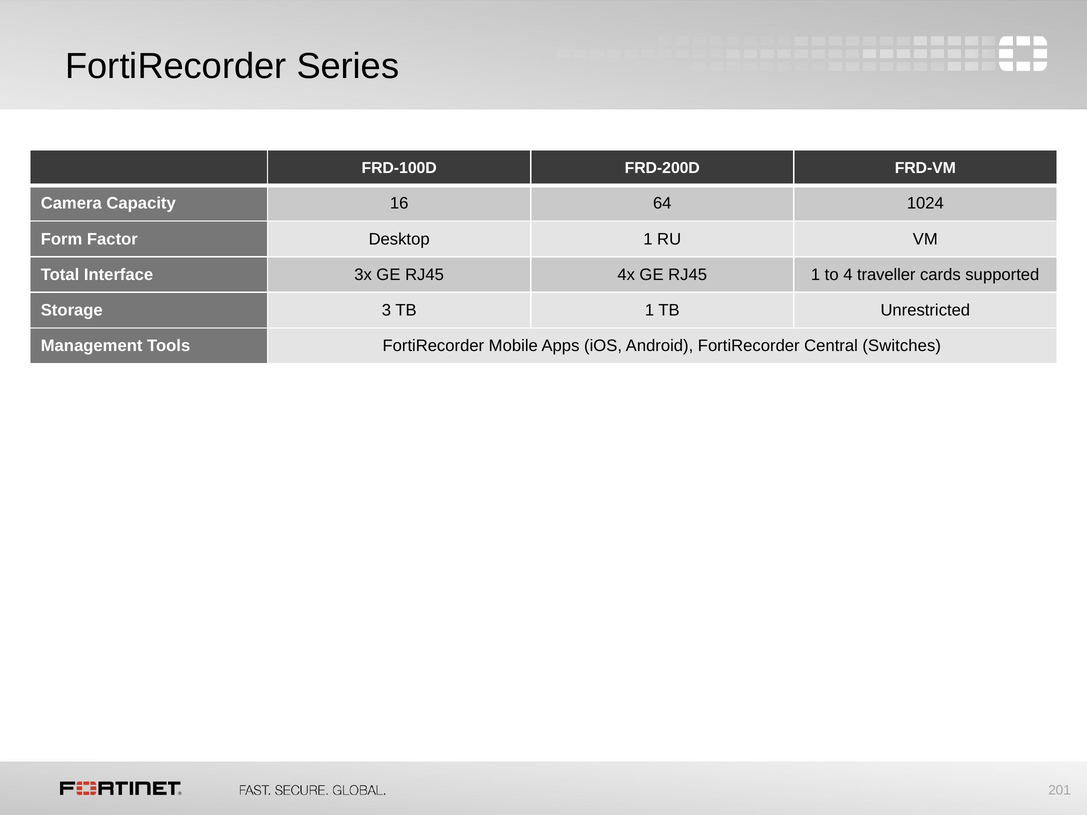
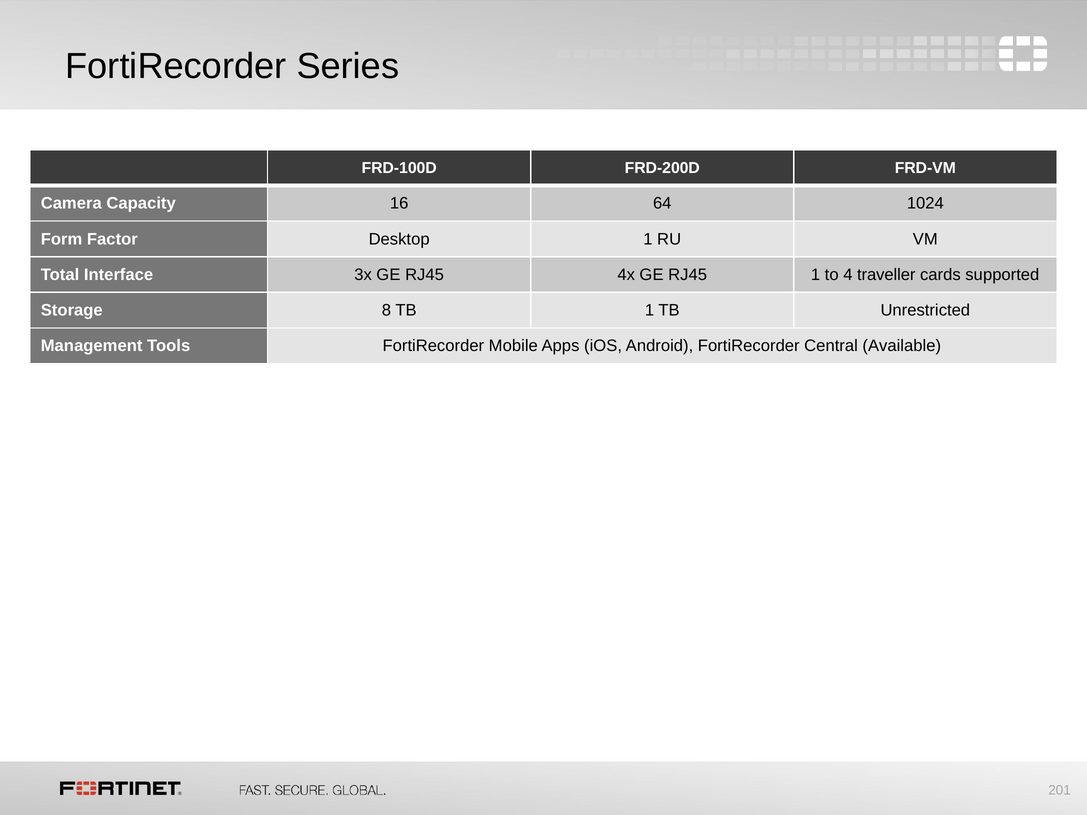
3: 3 -> 8
Switches: Switches -> Available
